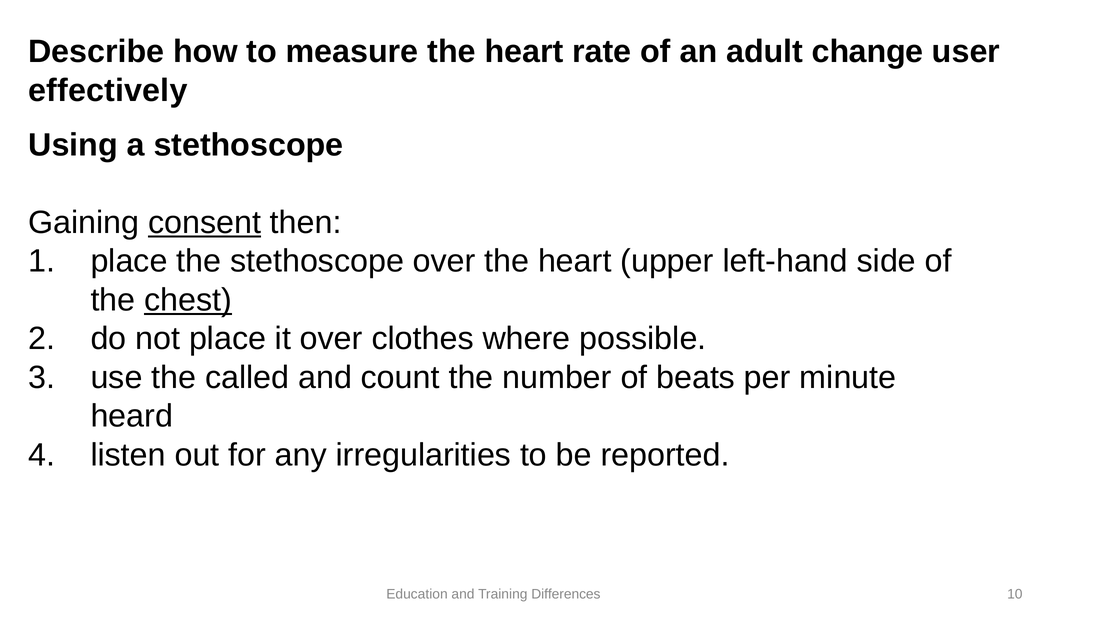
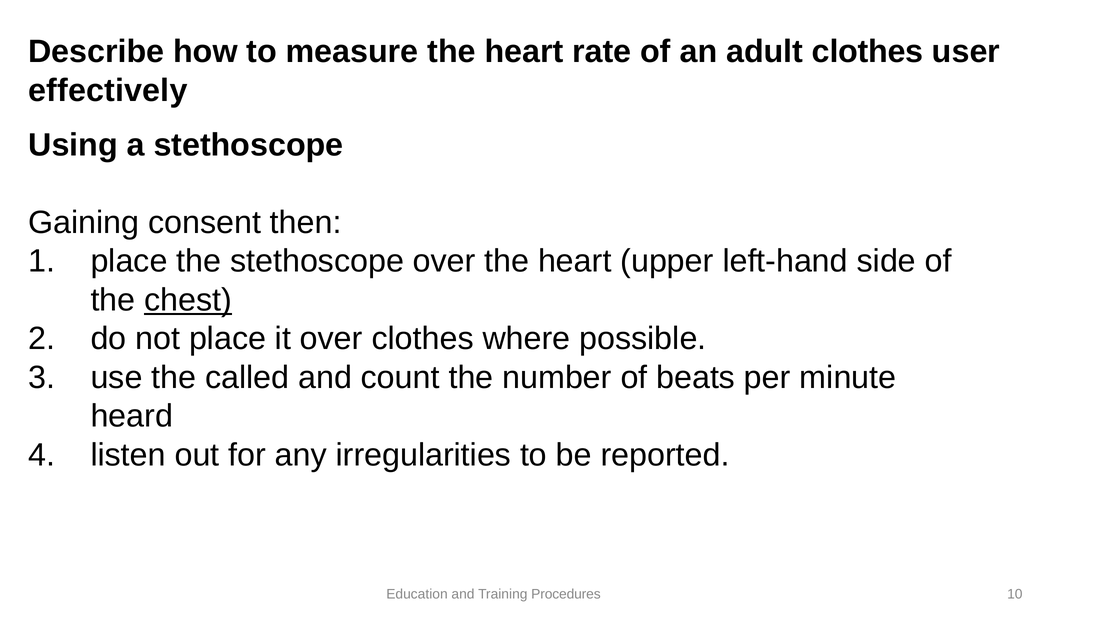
adult change: change -> clothes
consent underline: present -> none
Differences: Differences -> Procedures
